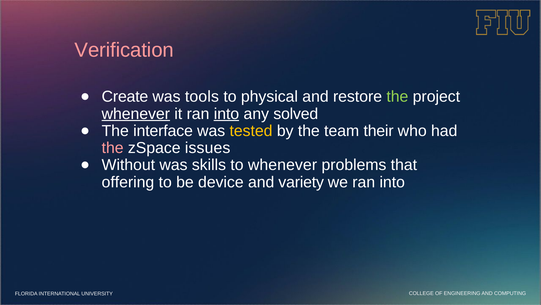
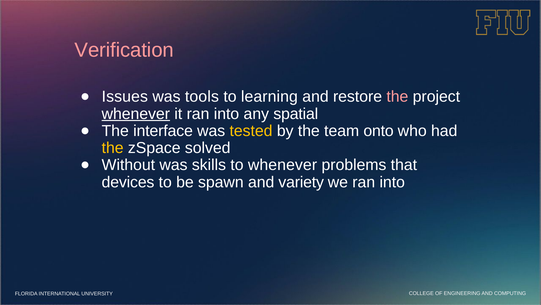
Create: Create -> Issues
physical: physical -> learning
the at (397, 97) colour: light green -> pink
into at (226, 114) underline: present -> none
solved: solved -> spatial
their: their -> onto
the at (113, 148) colour: pink -> yellow
issues: issues -> solved
offering: offering -> devices
device: device -> spawn
